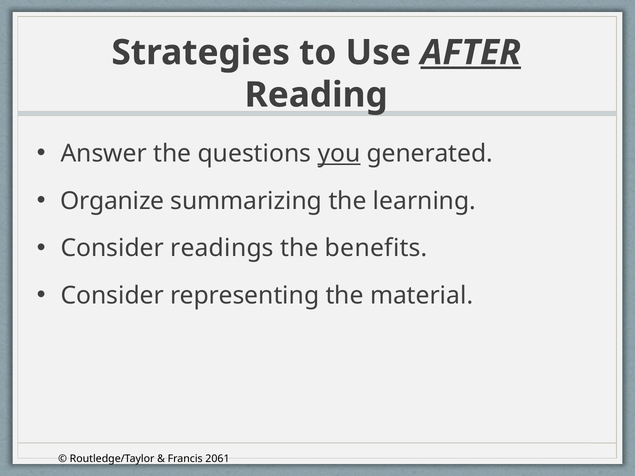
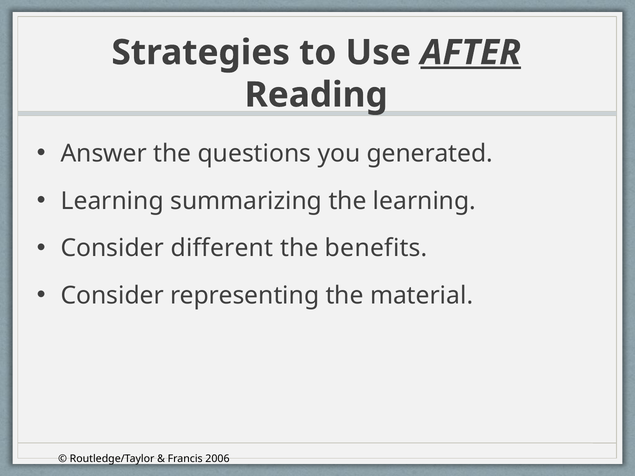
you underline: present -> none
Organize at (112, 201): Organize -> Learning
readings: readings -> different
2061: 2061 -> 2006
